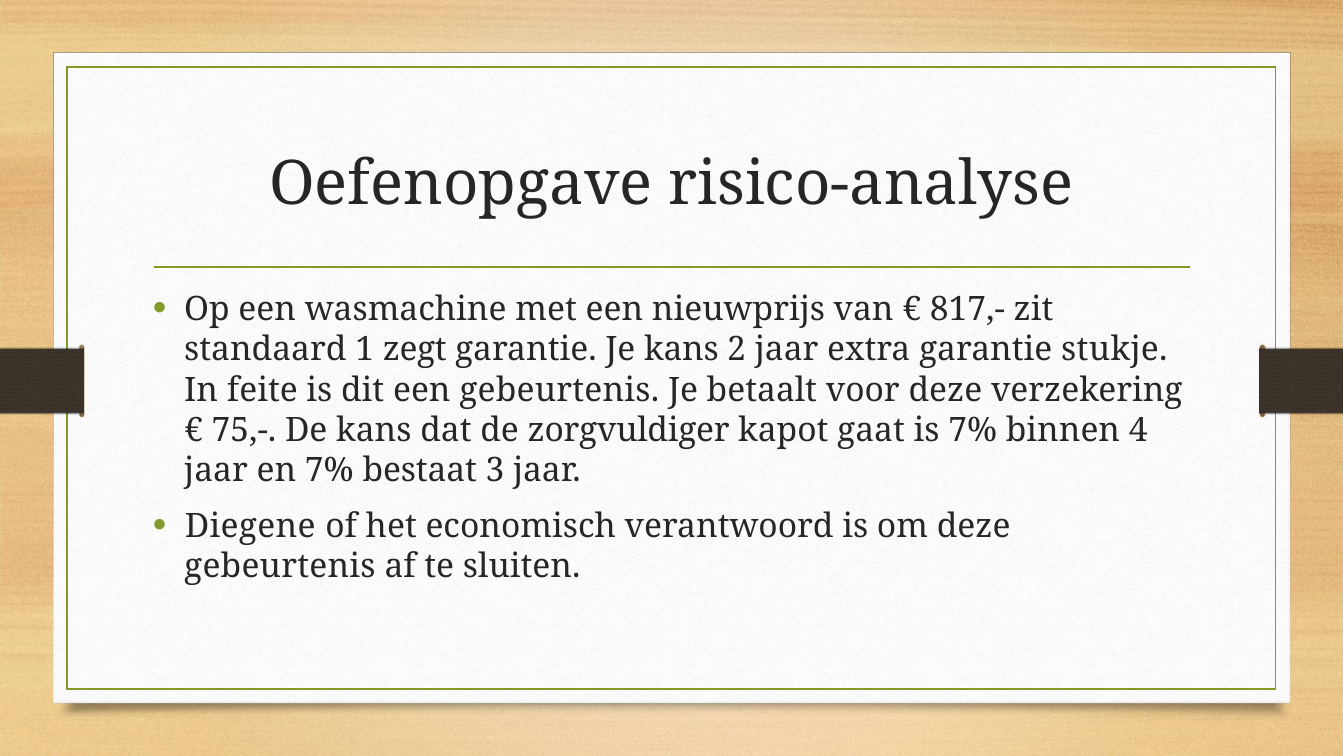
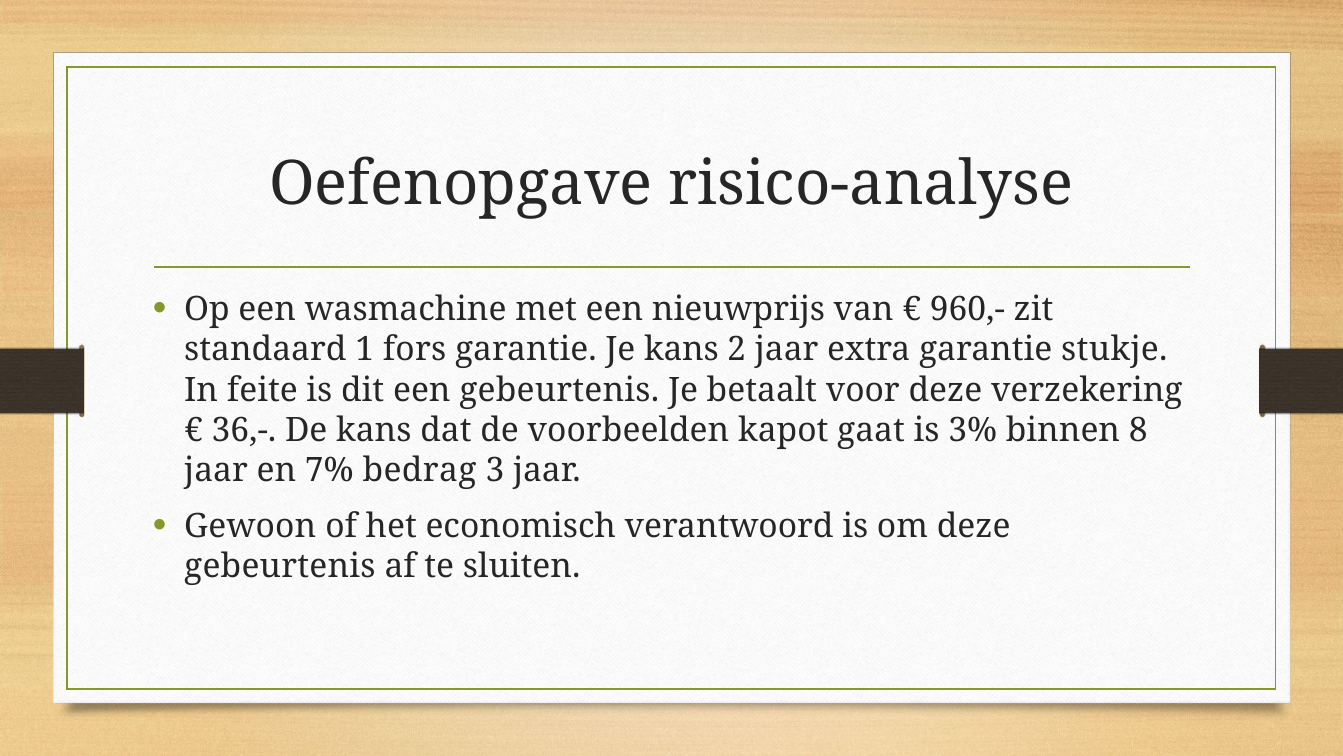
817,-: 817,- -> 960,-
zegt: zegt -> fors
75,-: 75,- -> 36,-
zorgvuldiger: zorgvuldiger -> voorbeelden
is 7%: 7% -> 3%
4: 4 -> 8
bestaat: bestaat -> bedrag
Diegene: Diegene -> Gewoon
